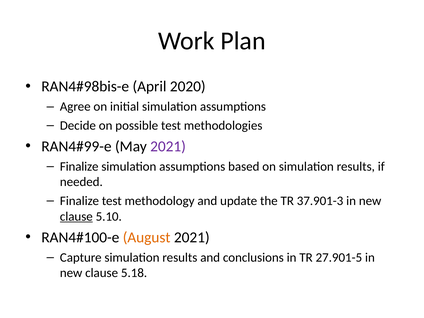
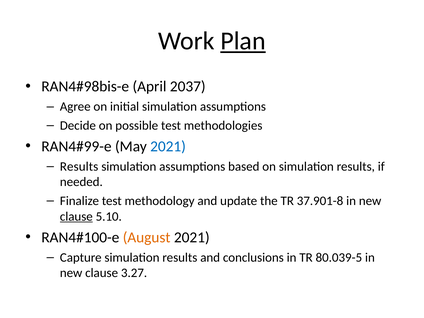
Plan underline: none -> present
2020: 2020 -> 2037
2021 at (168, 146) colour: purple -> blue
Finalize at (79, 166): Finalize -> Results
37.901-3: 37.901-3 -> 37.901-8
27.901-5: 27.901-5 -> 80.039-5
5.18: 5.18 -> 3.27
